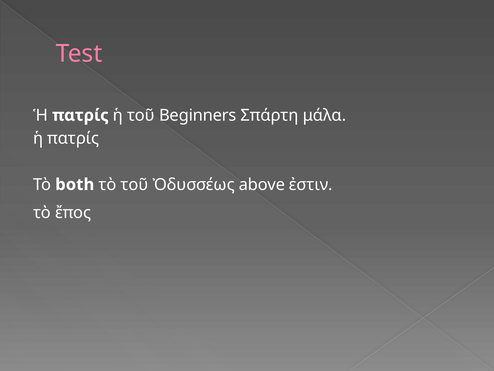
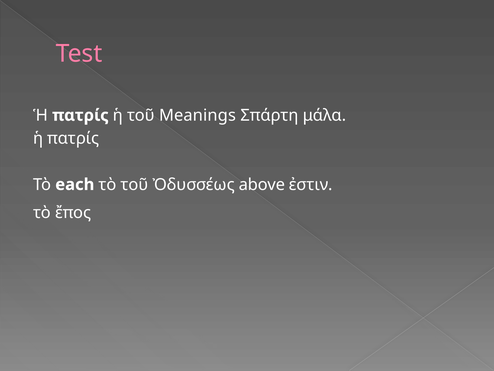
Beginners: Beginners -> Meanings
both: both -> each
